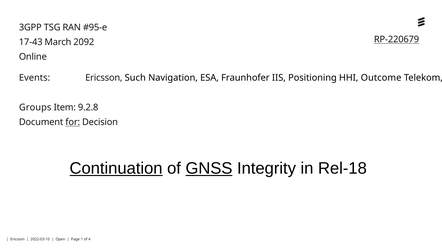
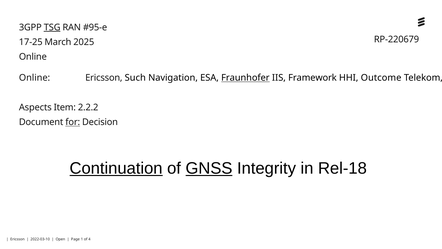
TSG underline: none -> present
RP-220679 underline: present -> none
17-43: 17-43 -> 17-25
2092: 2092 -> 2025
Events at (35, 78): Events -> Online
Fraunhofer underline: none -> present
Positioning: Positioning -> Framework
Groups: Groups -> Aspects
9.2.8: 9.2.8 -> 2.2.2
